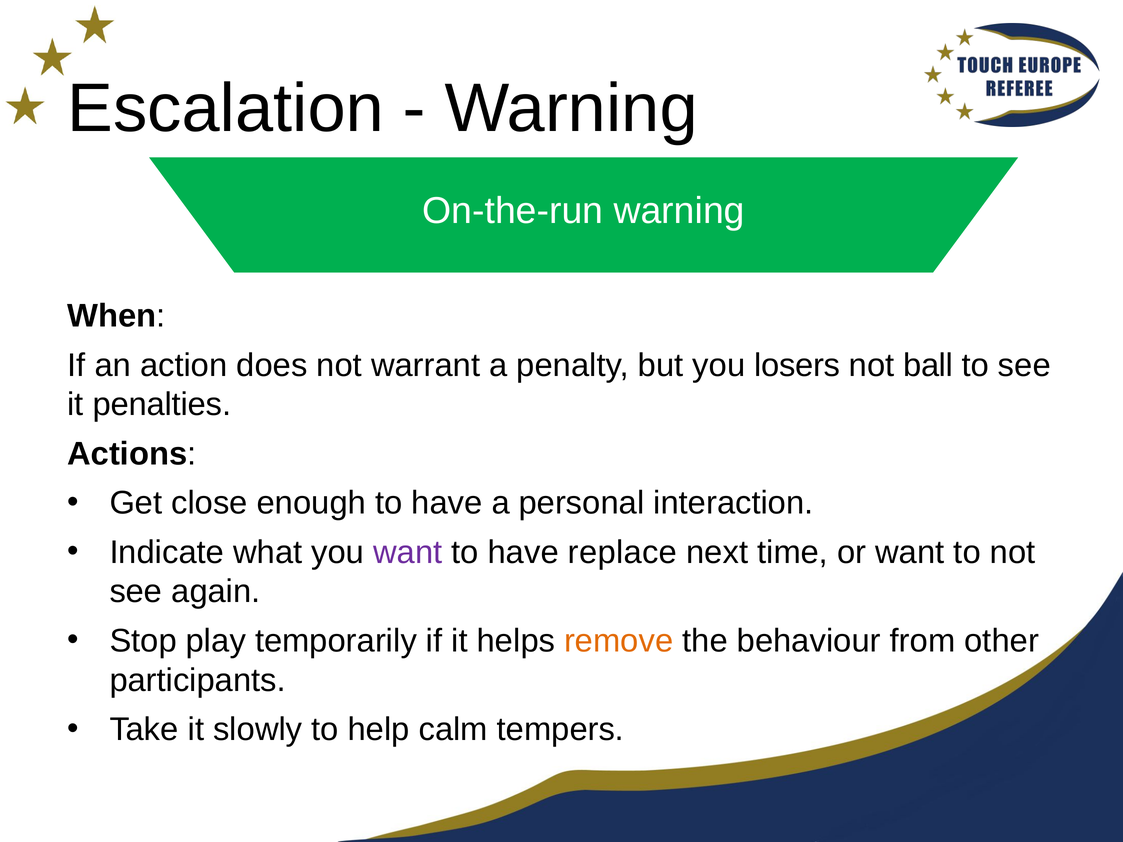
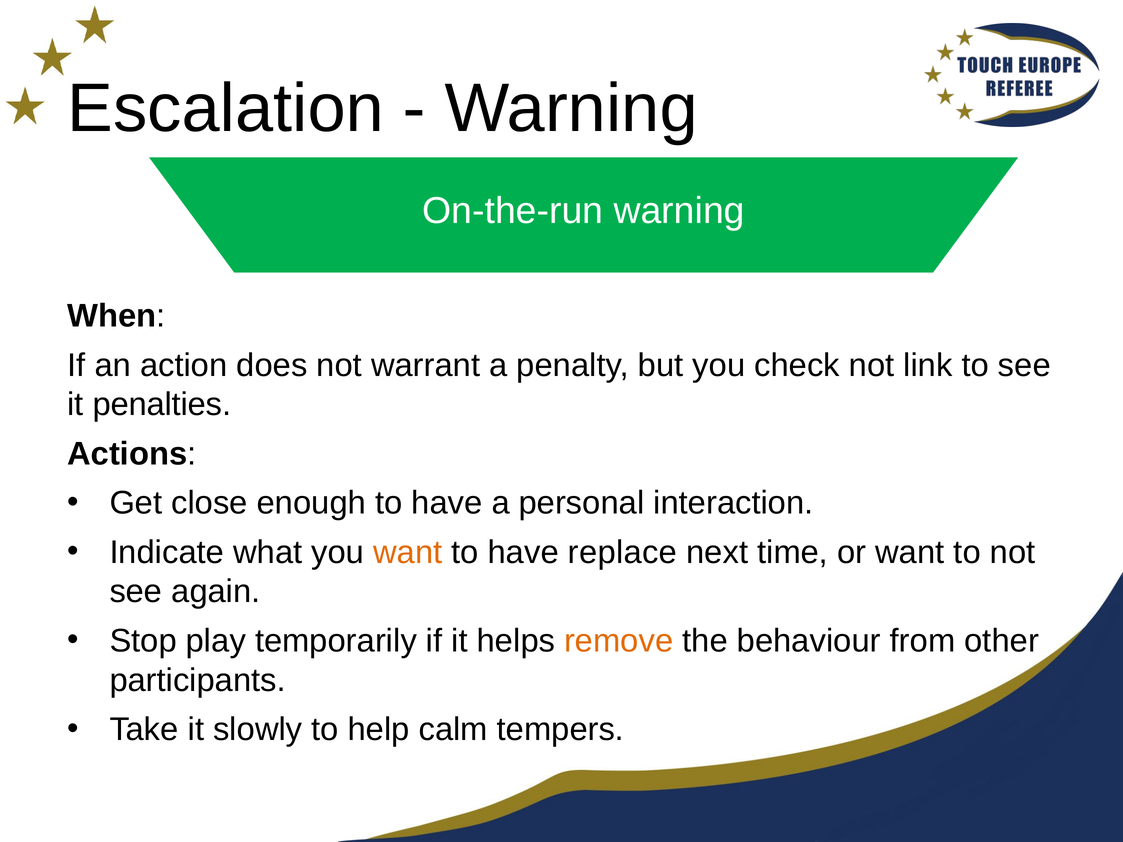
losers: losers -> check
ball: ball -> link
want at (408, 553) colour: purple -> orange
